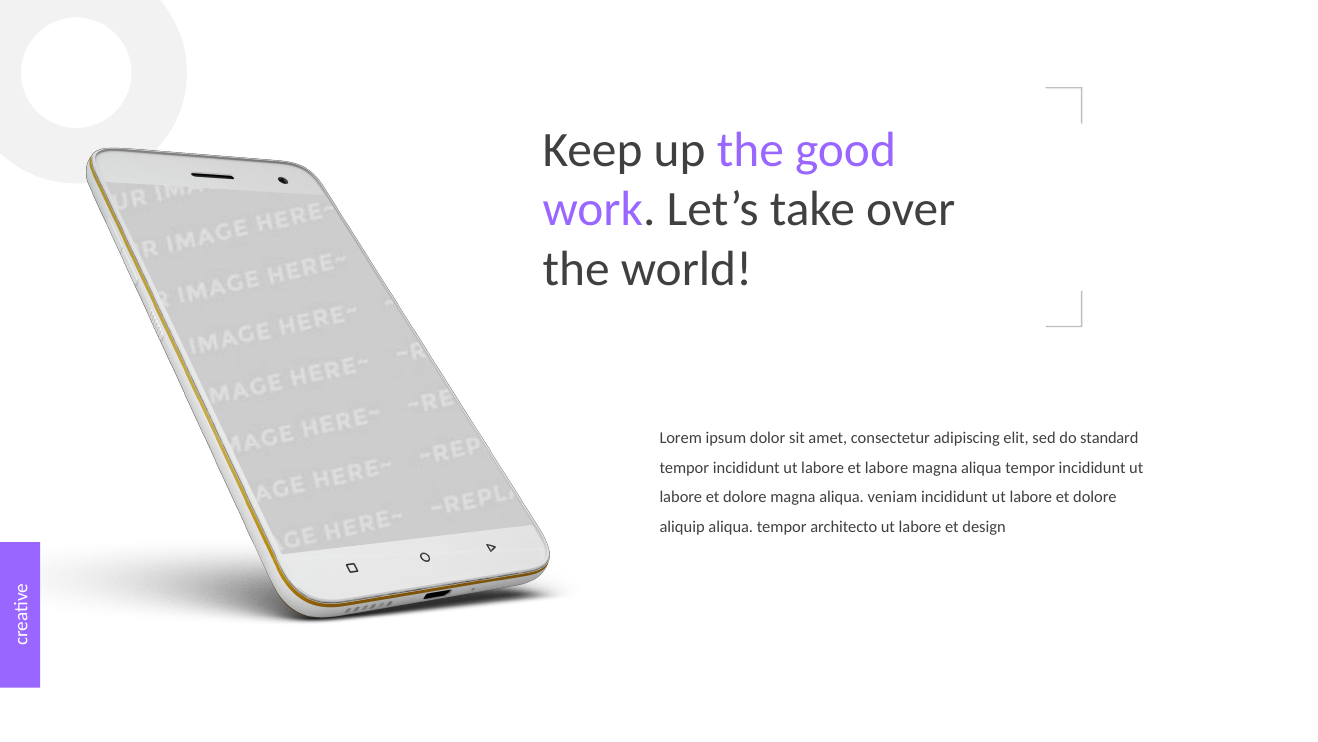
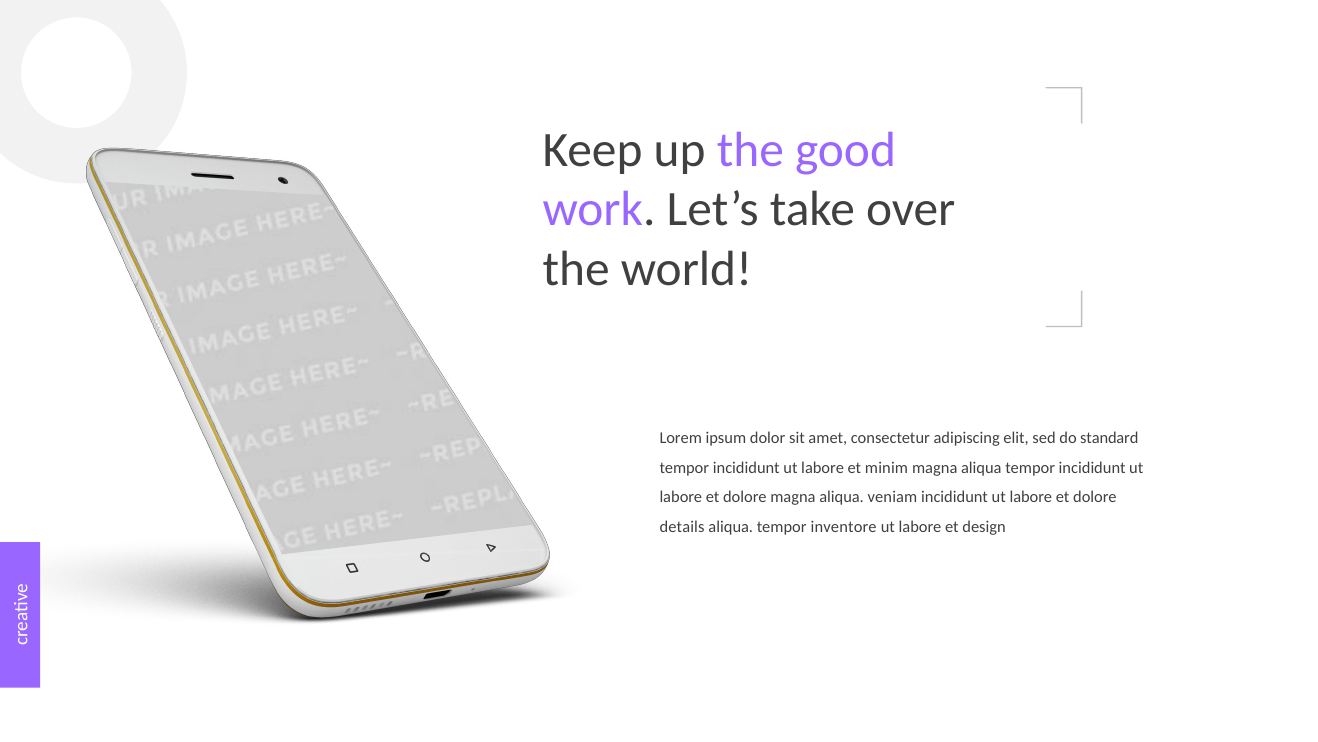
et labore: labore -> minim
aliquip: aliquip -> details
architecto: architecto -> inventore
